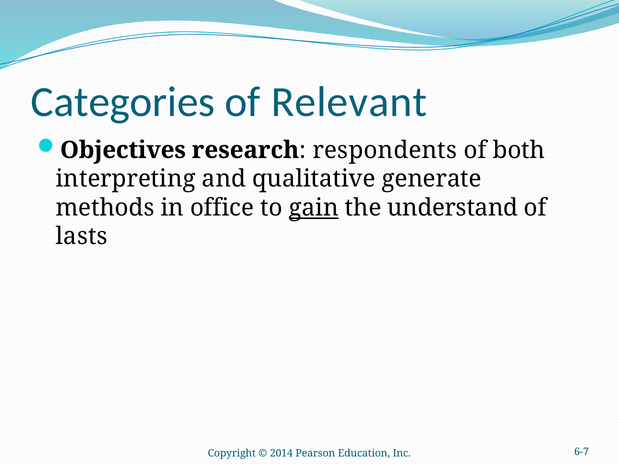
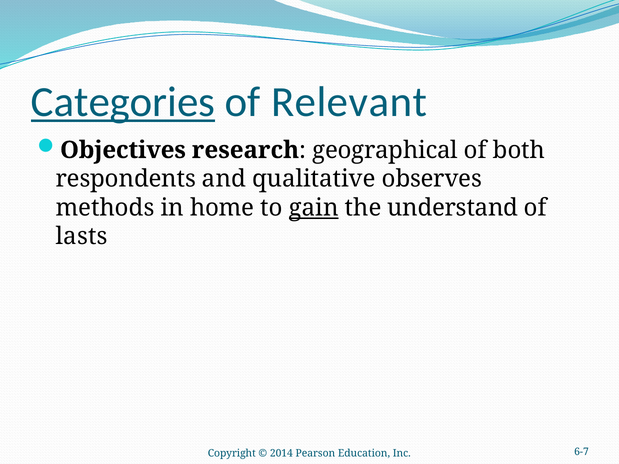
Categories underline: none -> present
respondents: respondents -> geographical
interpreting: interpreting -> respondents
generate: generate -> observes
office: office -> home
